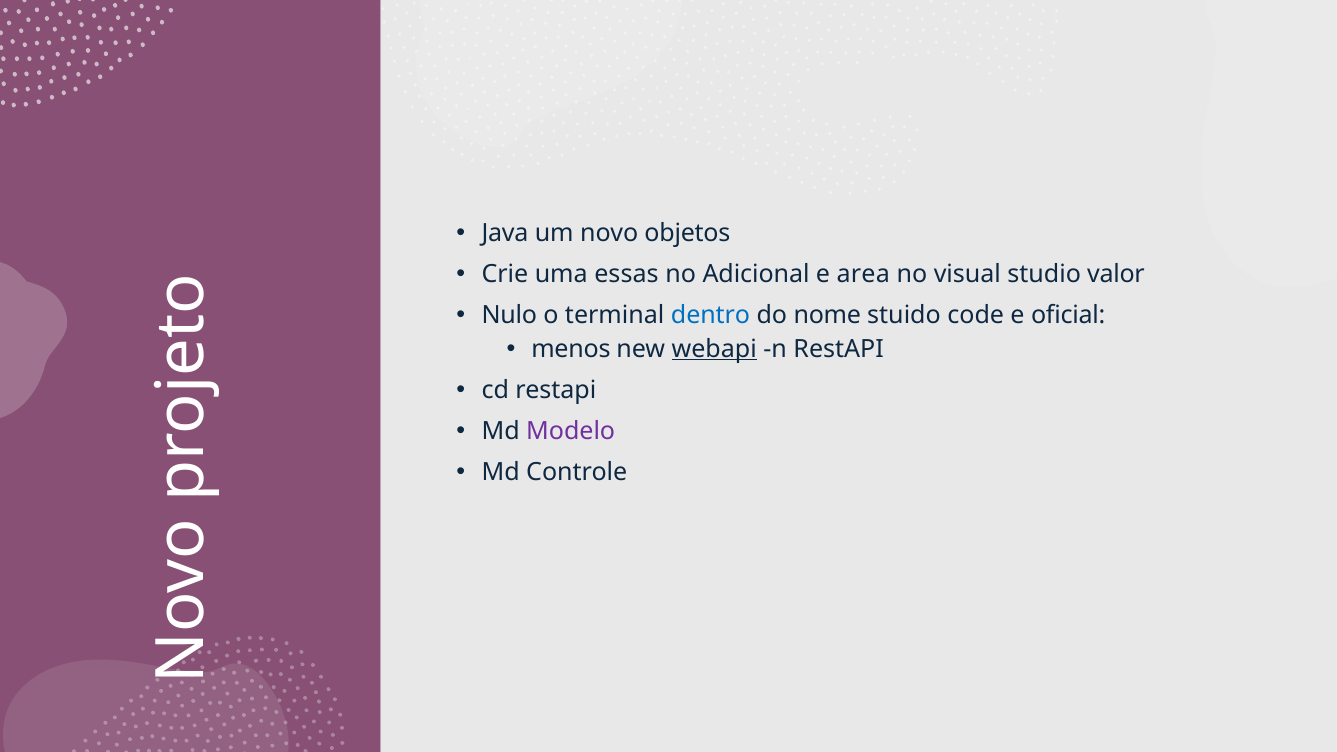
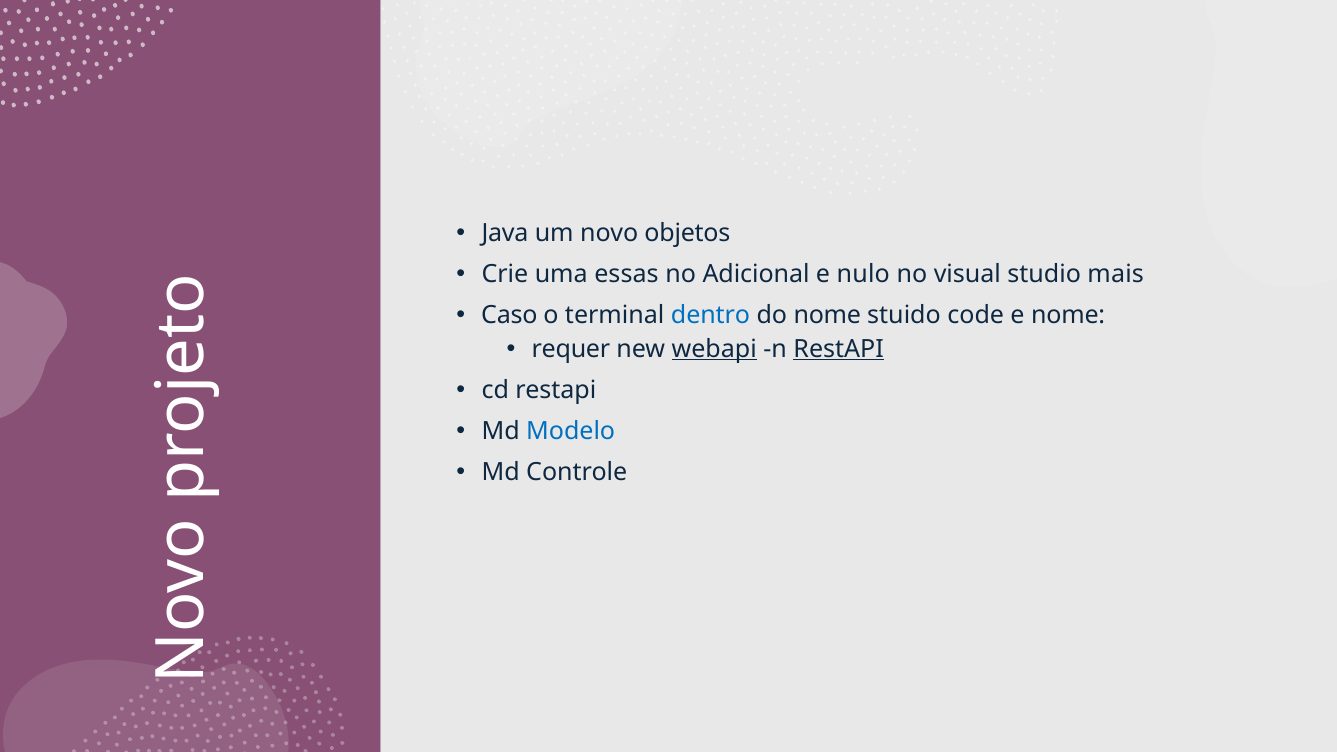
area: area -> nulo
valor: valor -> mais
Nulo: Nulo -> Caso
e oficial: oficial -> nome
menos: menos -> requer
RestAPI at (839, 349) underline: none -> present
Modelo colour: purple -> blue
